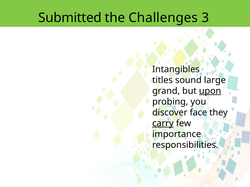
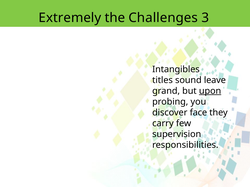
Submitted: Submitted -> Extremely
large: large -> leave
carry underline: present -> none
importance: importance -> supervision
